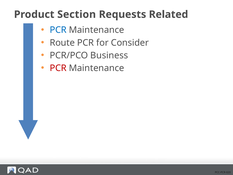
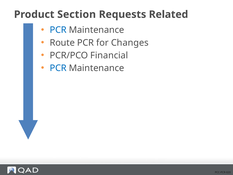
Consider: Consider -> Changes
Business: Business -> Financial
PCR at (58, 68) colour: red -> blue
